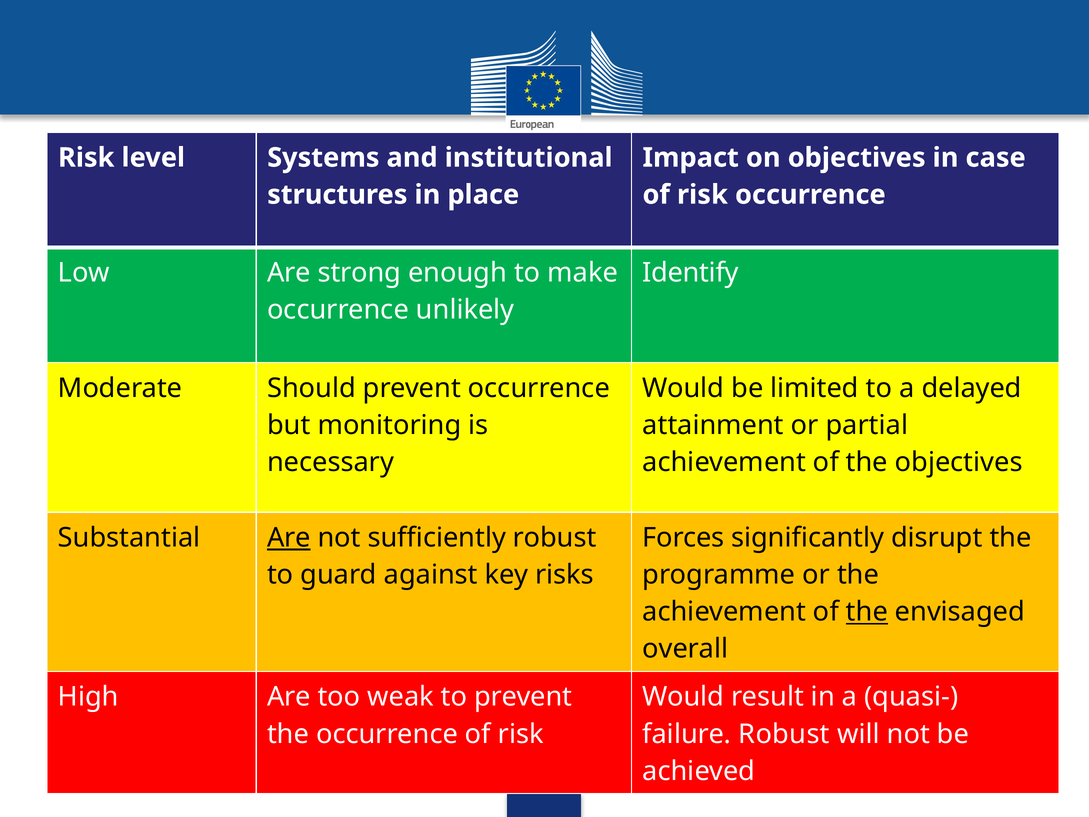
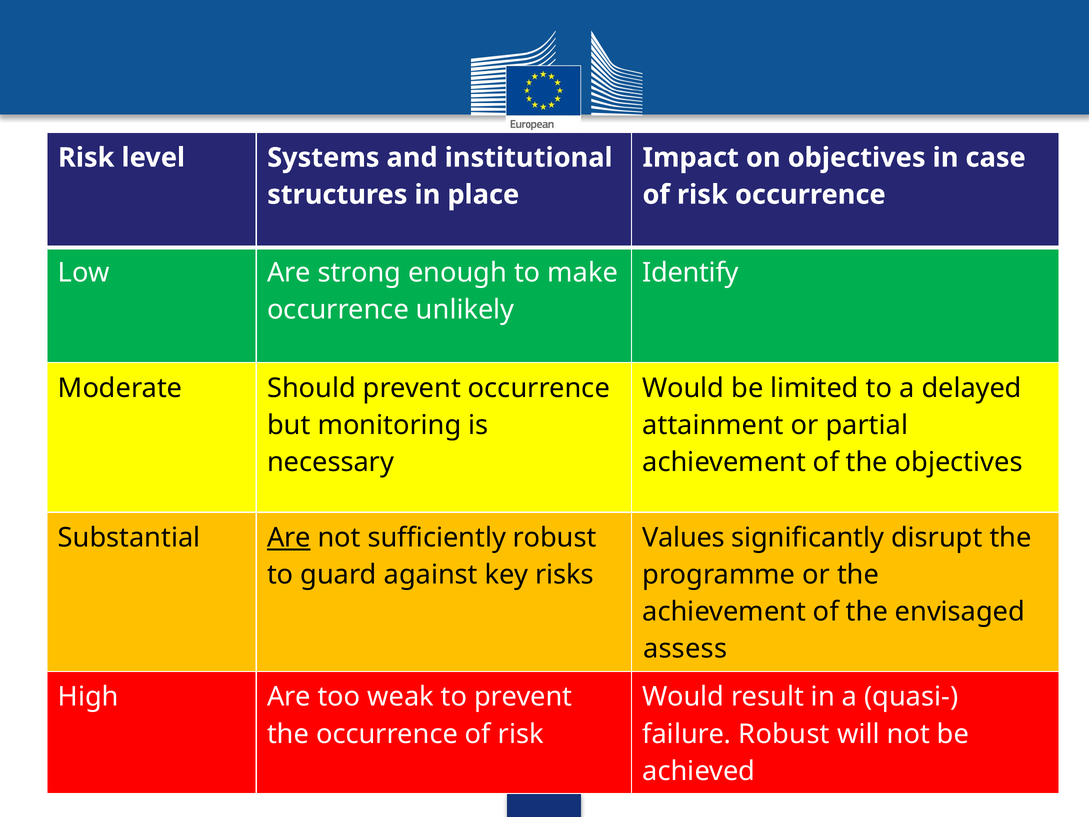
Forces: Forces -> Values
the at (867, 612) underline: present -> none
overall: overall -> assess
